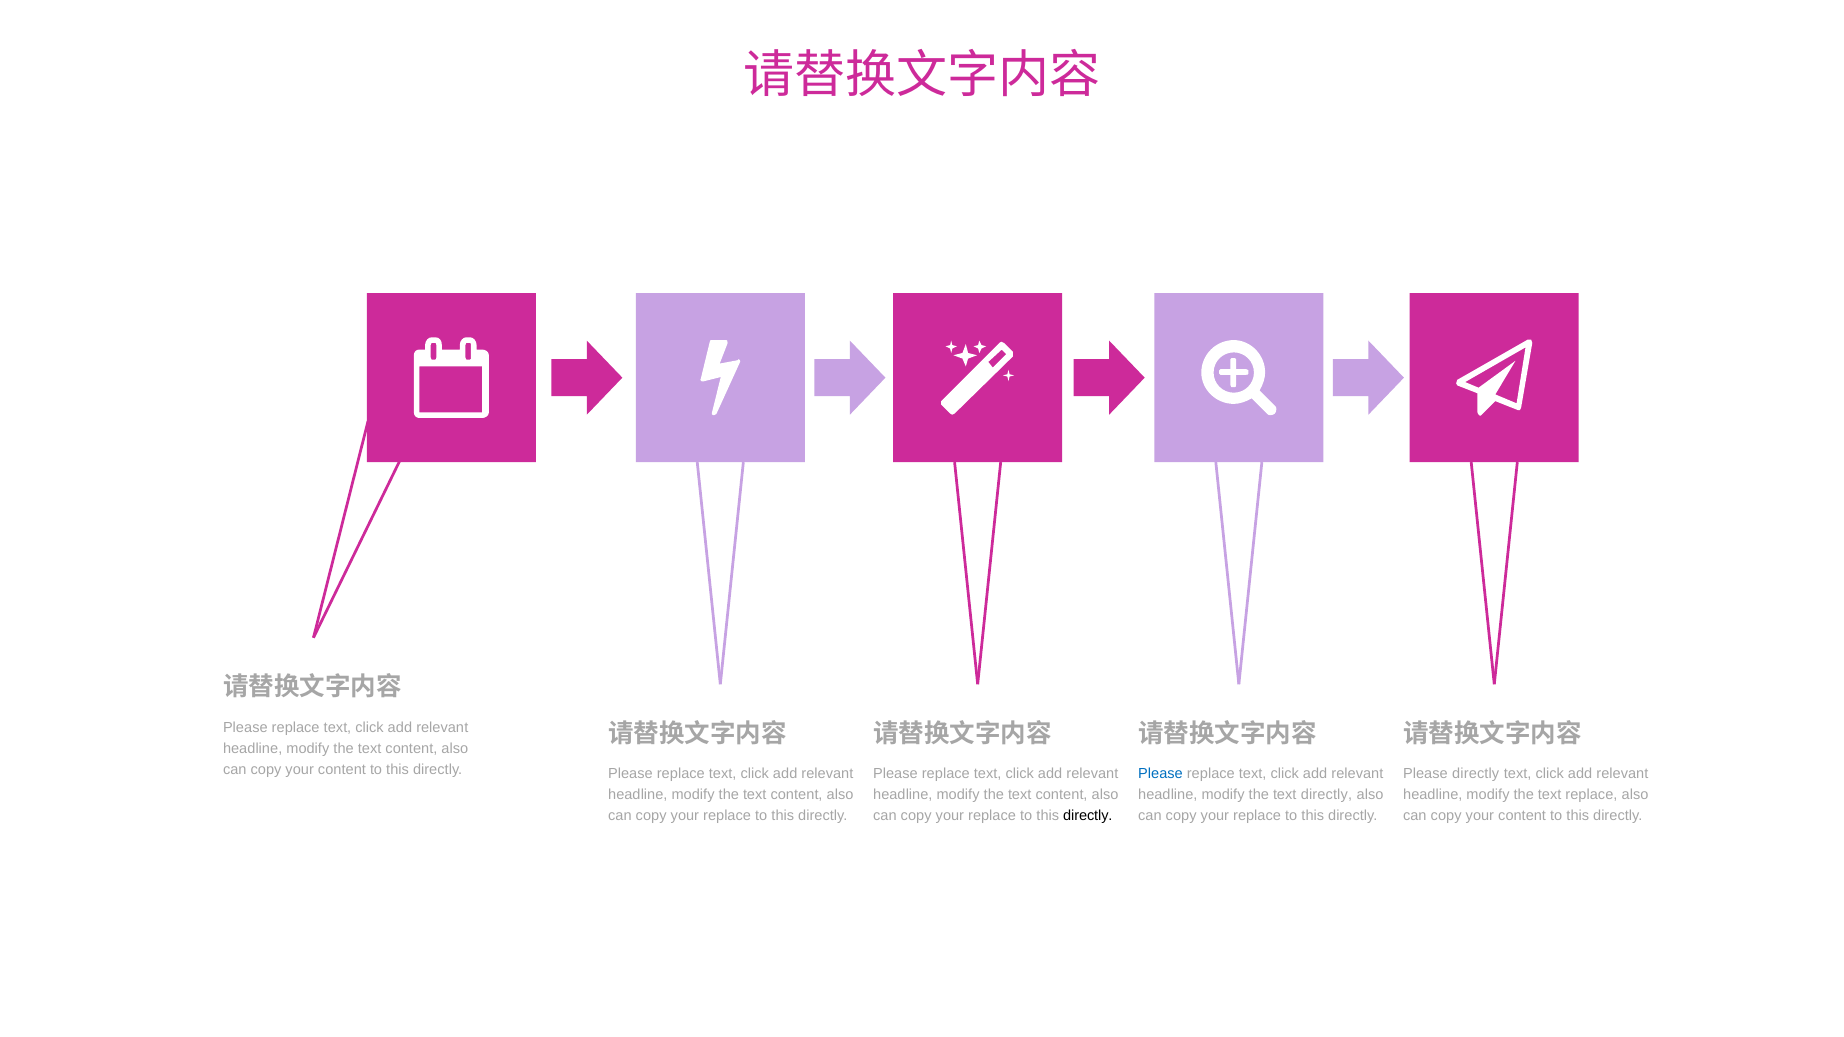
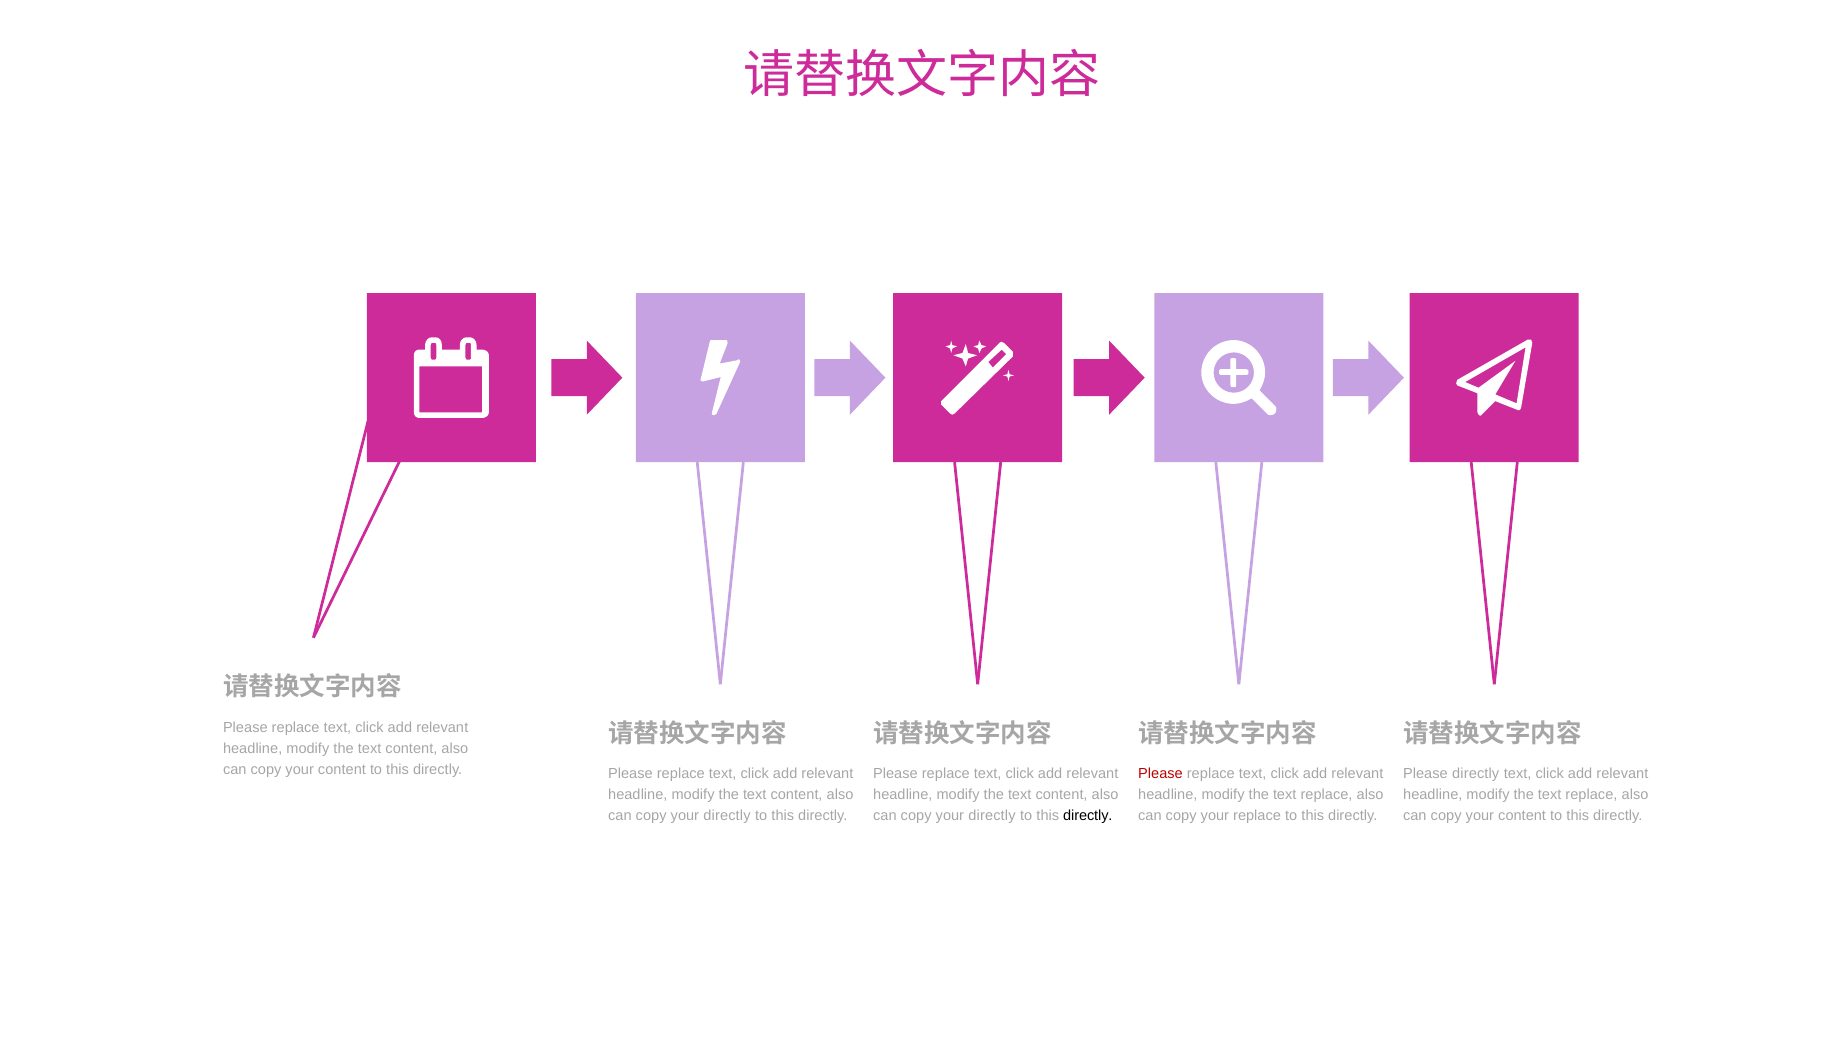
Please at (1160, 774) colour: blue -> red
directly at (1326, 795): directly -> replace
replace at (727, 816): replace -> directly
replace at (992, 816): replace -> directly
